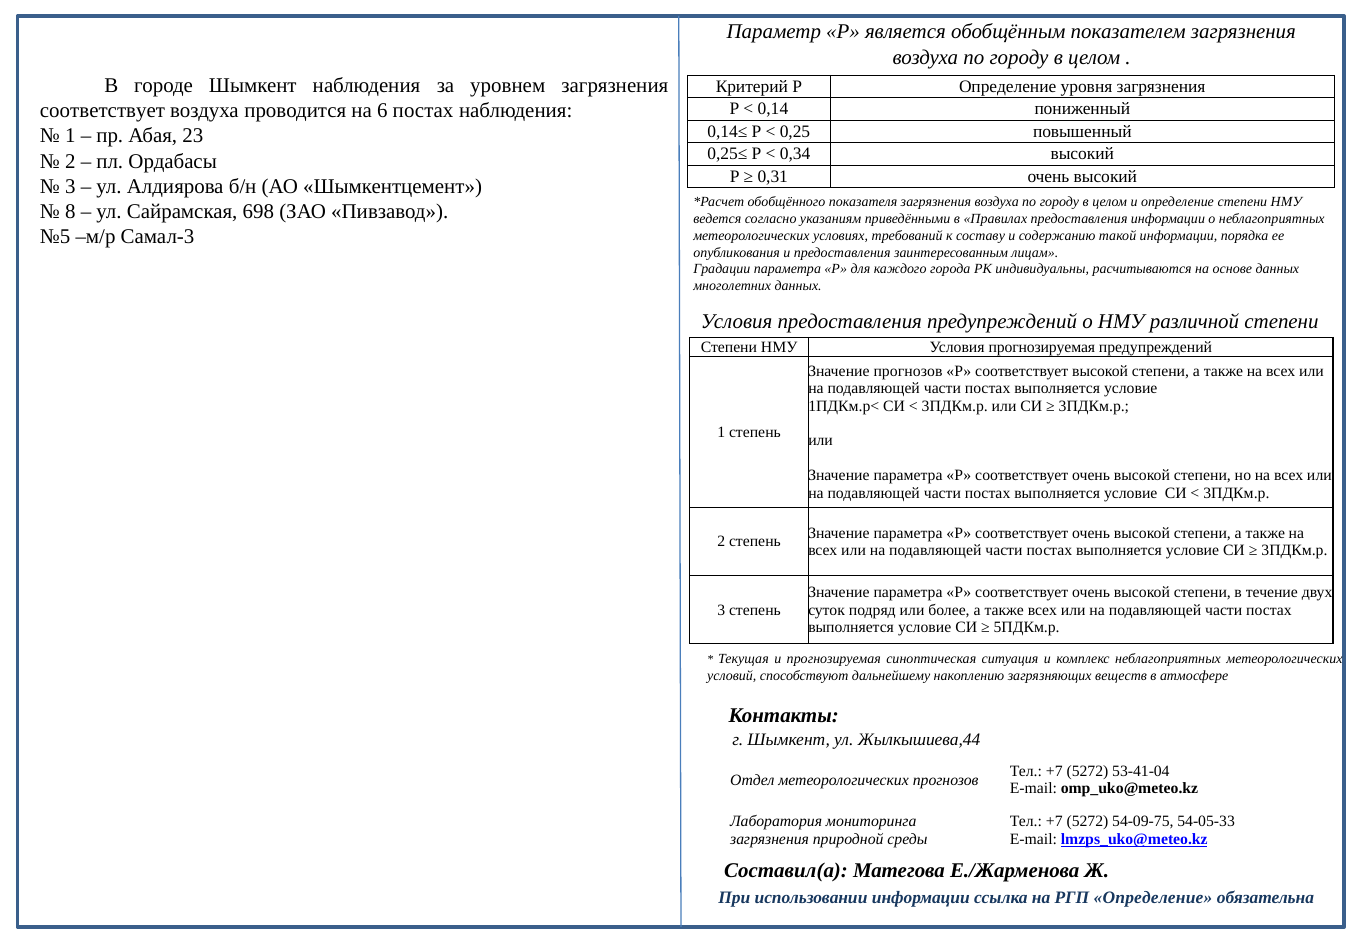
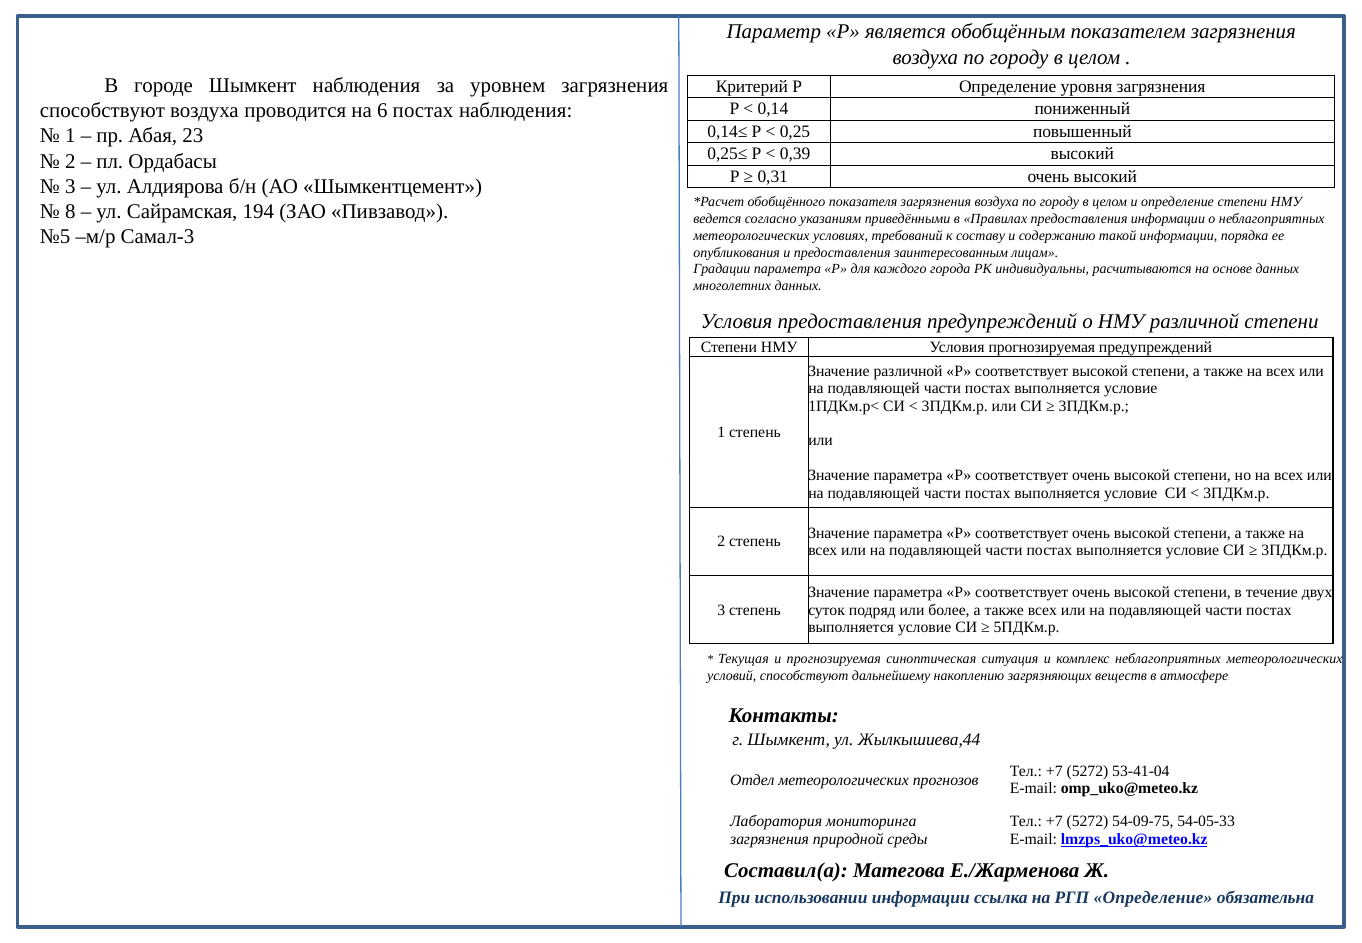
соответствует at (102, 111): соответствует -> способствуют
0,34: 0,34 -> 0,39
698: 698 -> 194
Значение прогнозов: прогнозов -> различной
